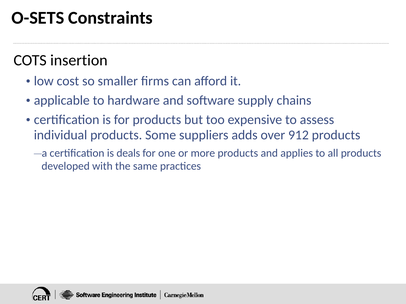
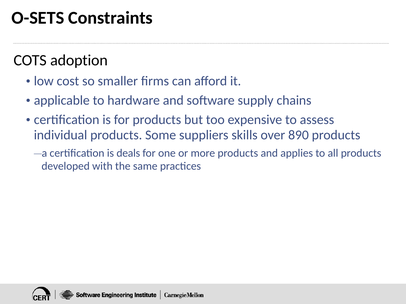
insertion: insertion -> adoption
adds: adds -> skills
912: 912 -> 890
